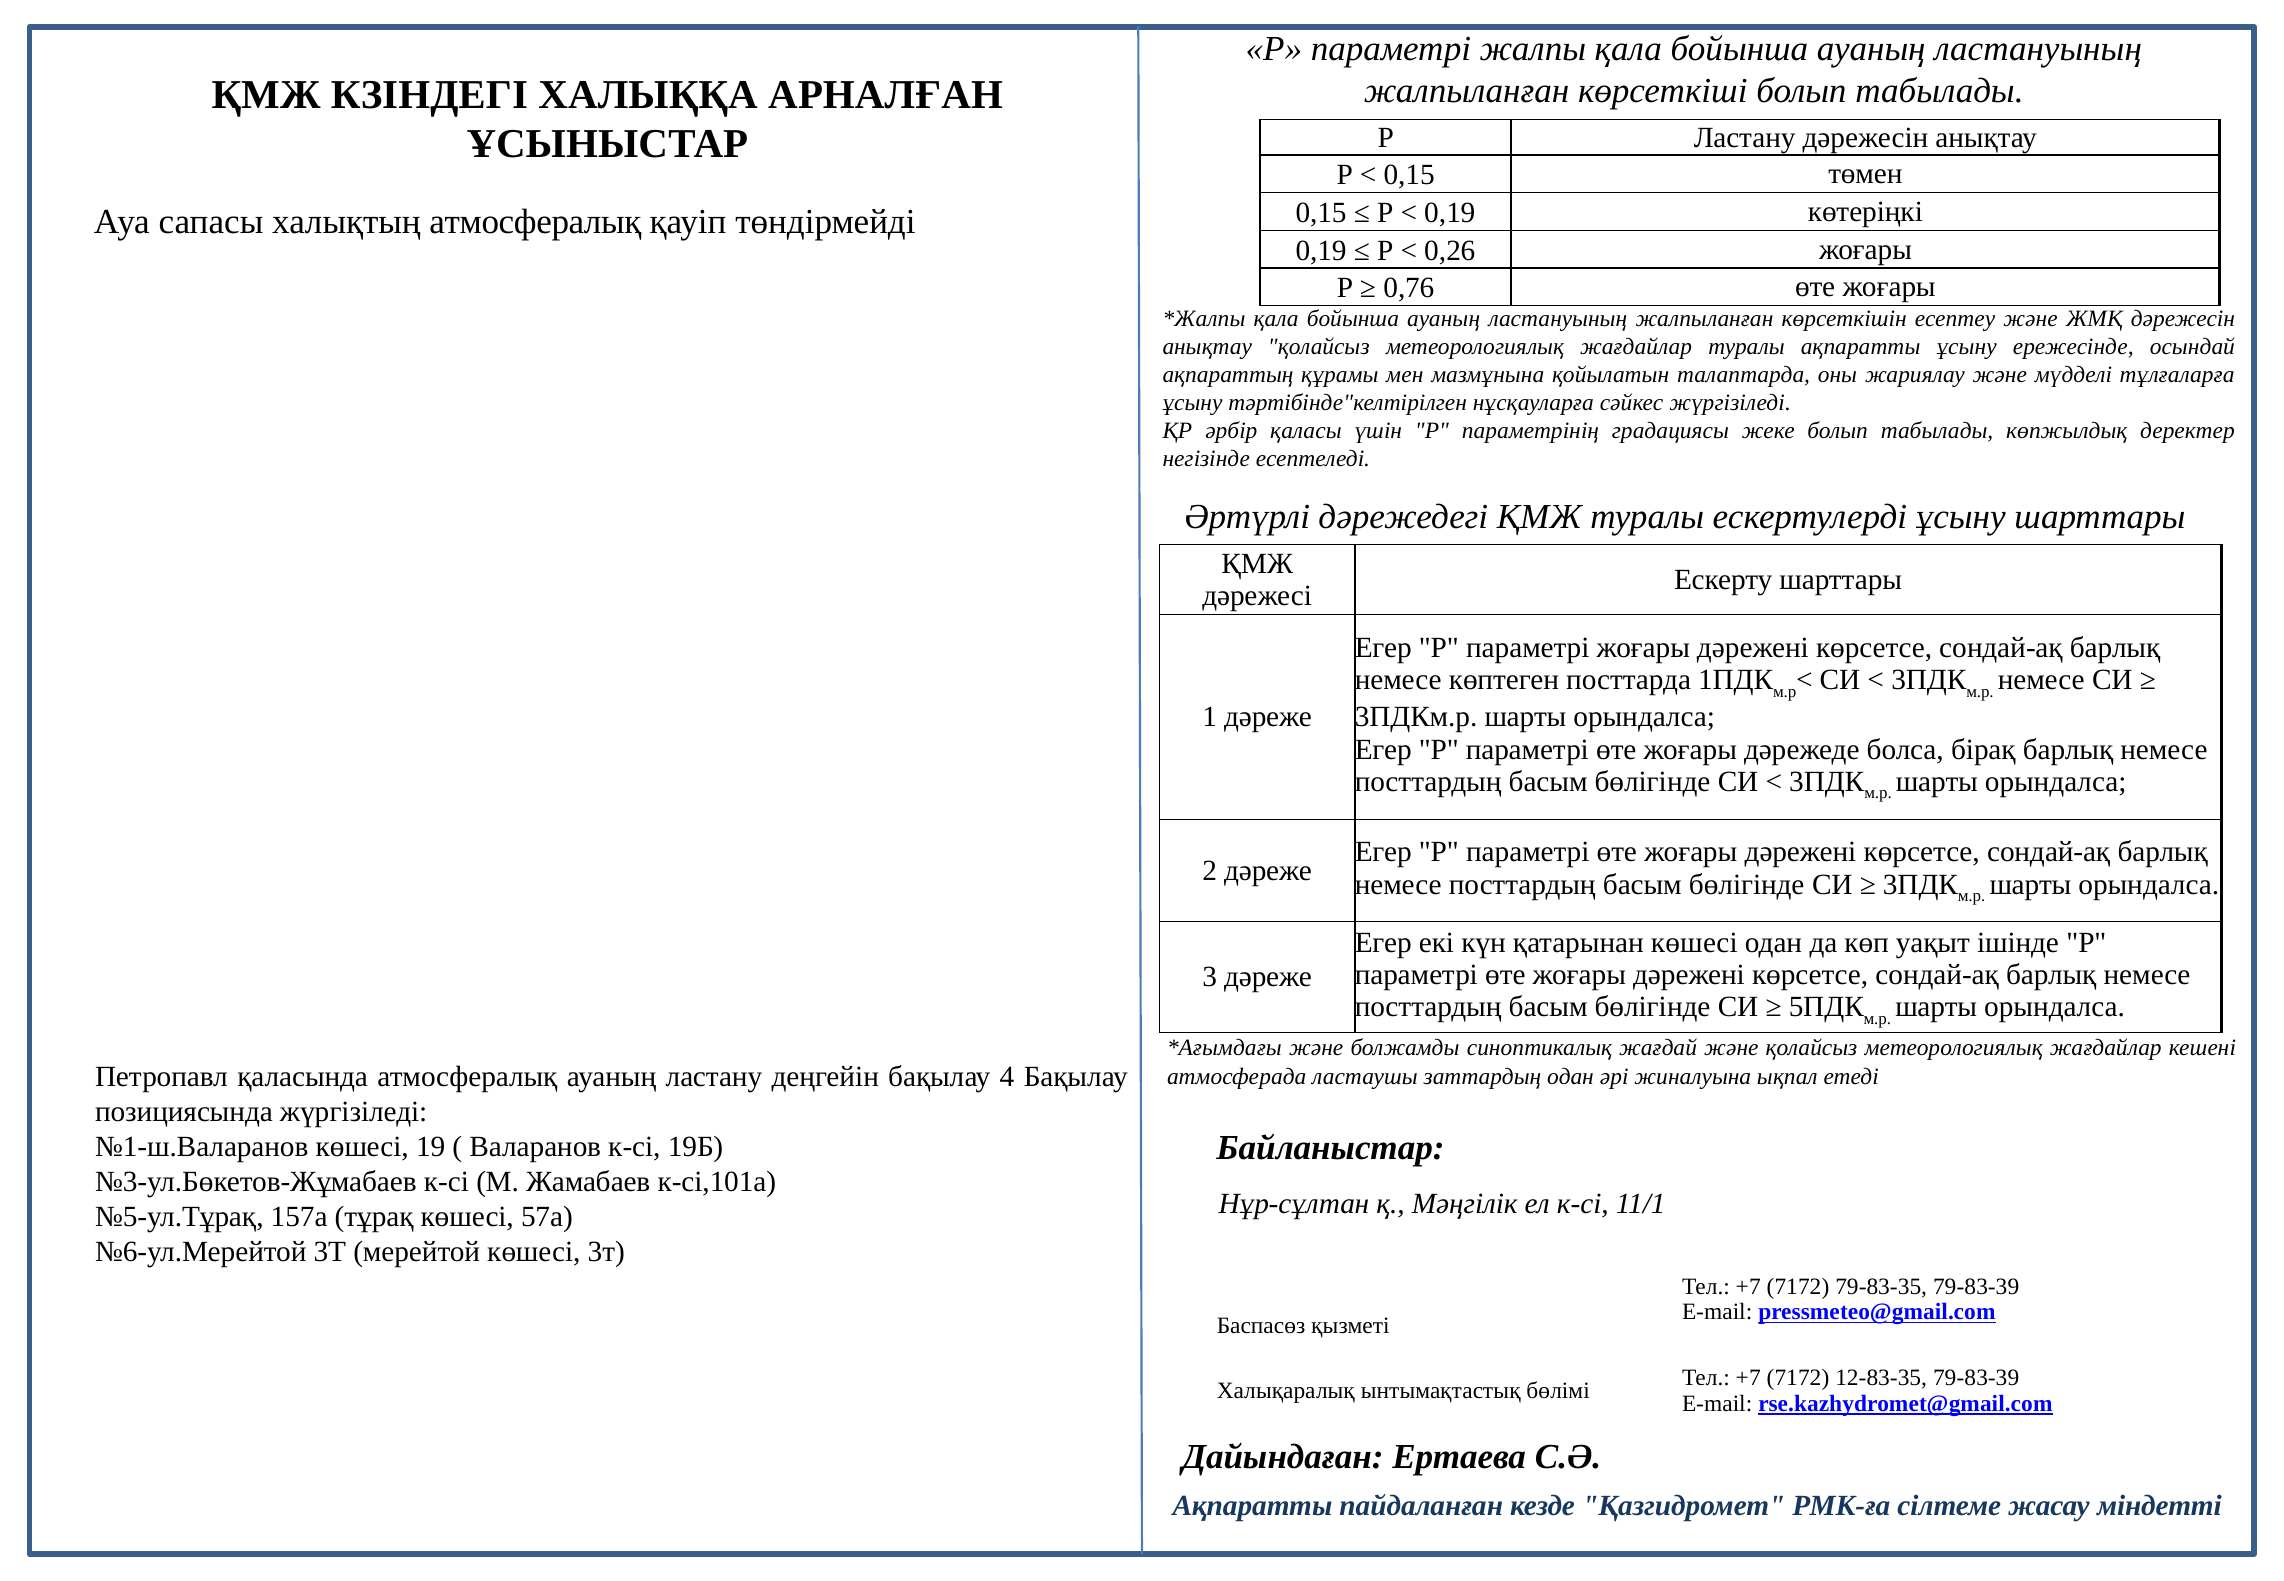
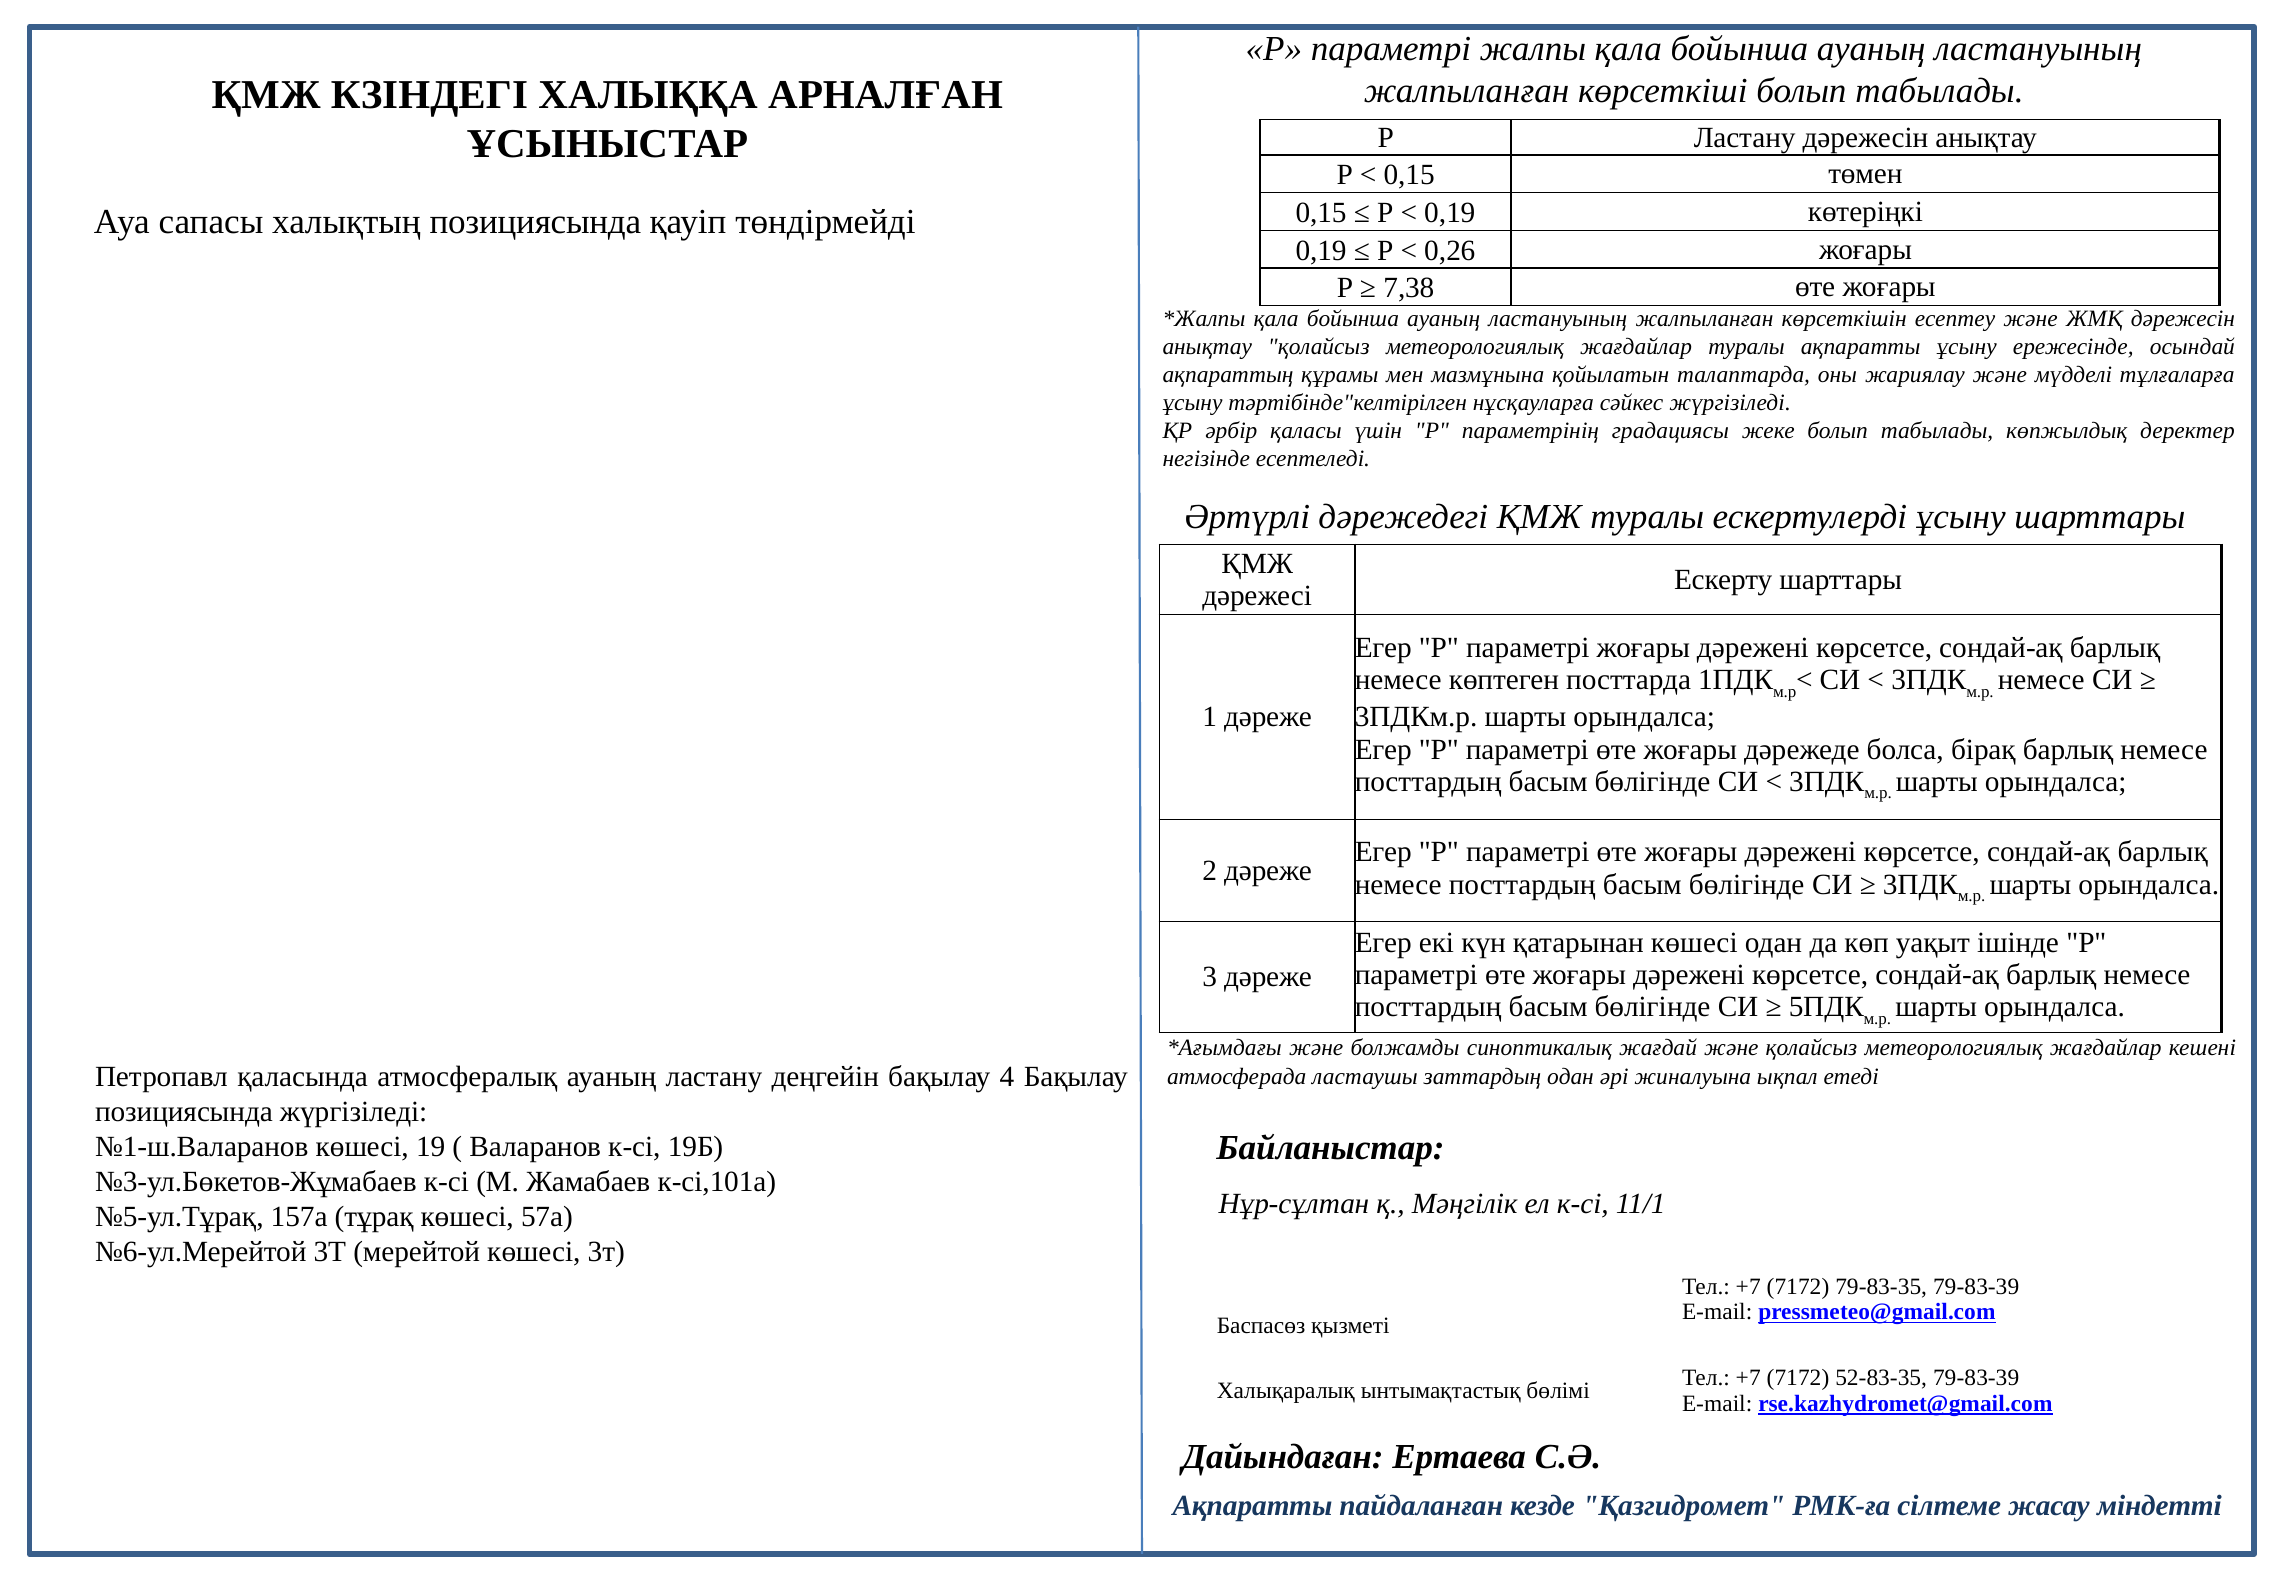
халықтың атмосфералық: атмосфералық -> позициясында
0,76: 0,76 -> 7,38
12-83-35: 12-83-35 -> 52-83-35
